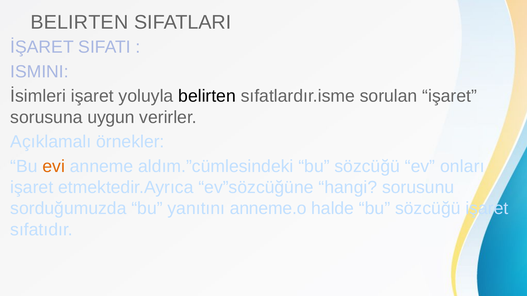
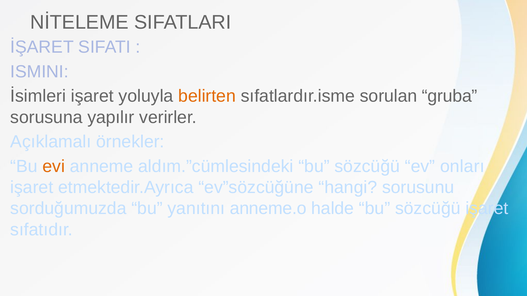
BELIRTEN at (79, 22): BELIRTEN -> NİTELEME
belirten at (207, 96) colour: black -> orange
sorulan işaret: işaret -> gruba
uygun: uygun -> yapılır
